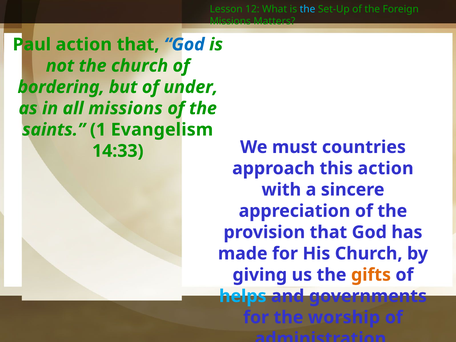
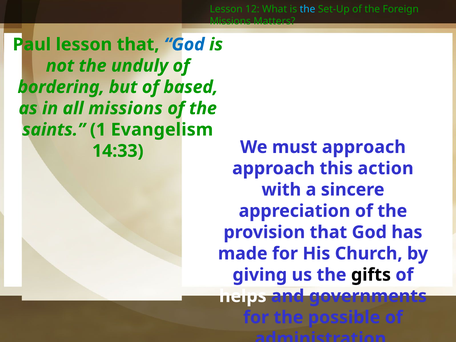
Paul action: action -> lesson
the church: church -> unduly
under: under -> based
must countries: countries -> approach
gifts colour: orange -> black
helps colour: light blue -> white
worship: worship -> possible
